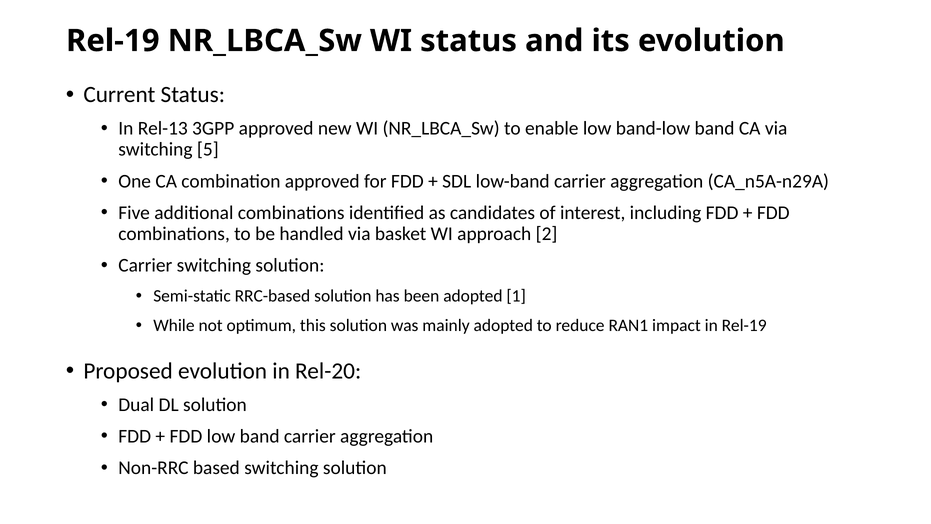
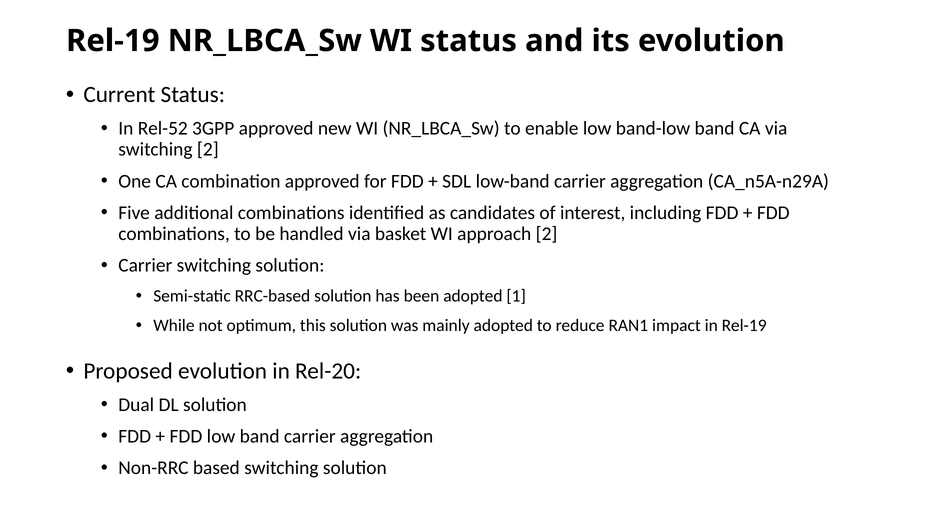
Rel-13: Rel-13 -> Rel-52
switching 5: 5 -> 2
